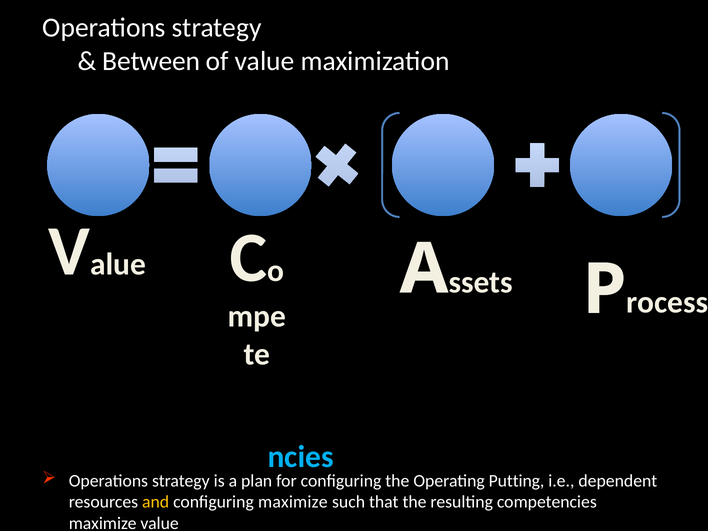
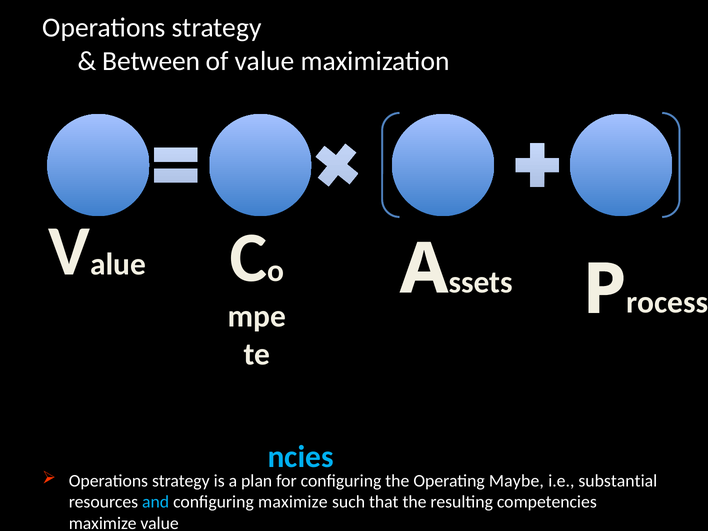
Putting: Putting -> Maybe
dependent: dependent -> substantial
and colour: yellow -> light blue
